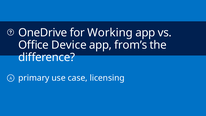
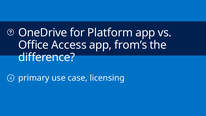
Working: Working -> Platform
Device: Device -> Access
